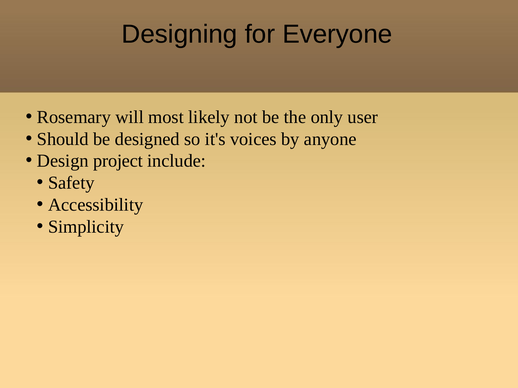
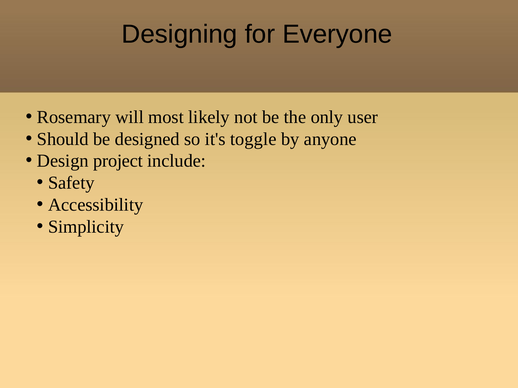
voices: voices -> toggle
